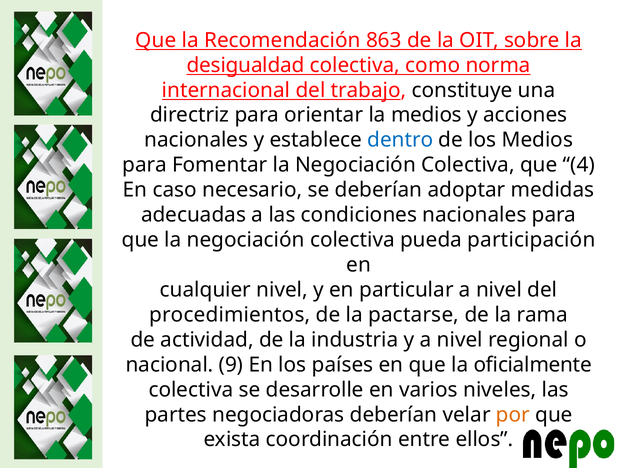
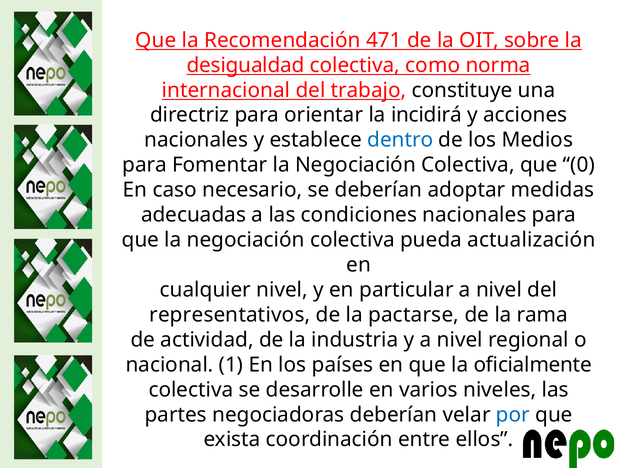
863: 863 -> 471
la medios: medios -> incidirá
4: 4 -> 0
participación: participación -> actualización
procedimientos: procedimientos -> representativos
9: 9 -> 1
por colour: orange -> blue
